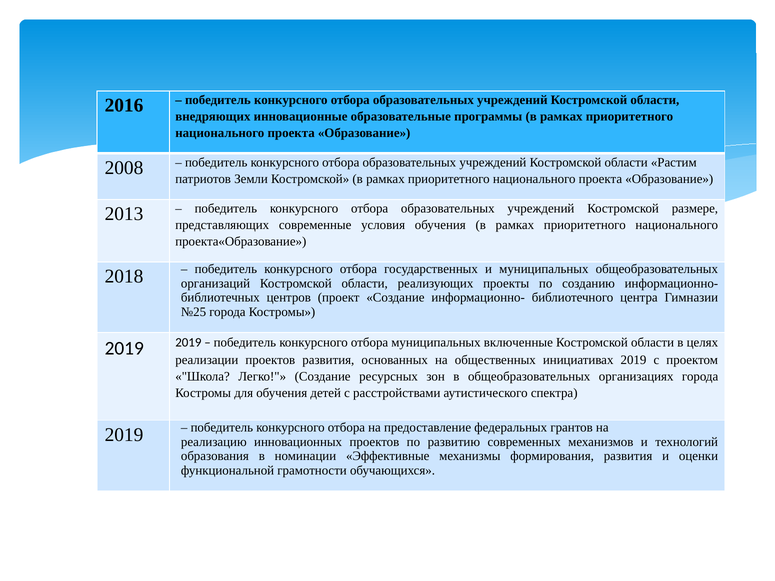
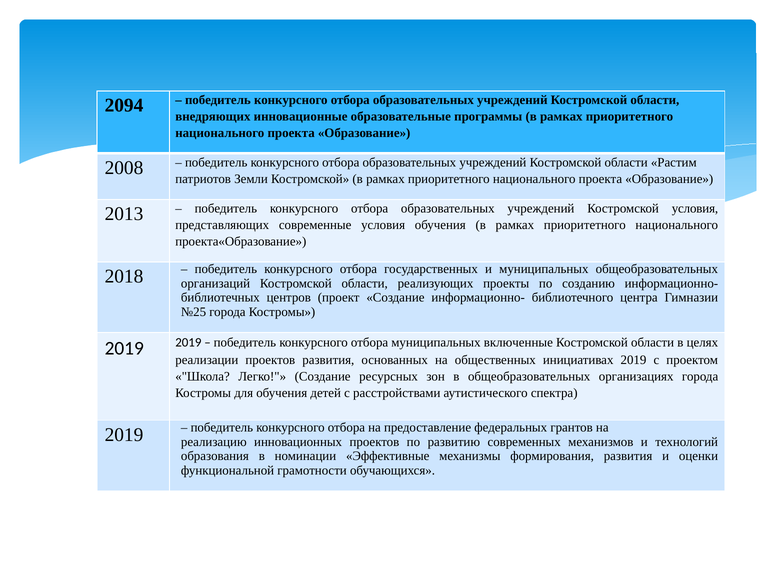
2016: 2016 -> 2094
Костромской размере: размере -> условия
